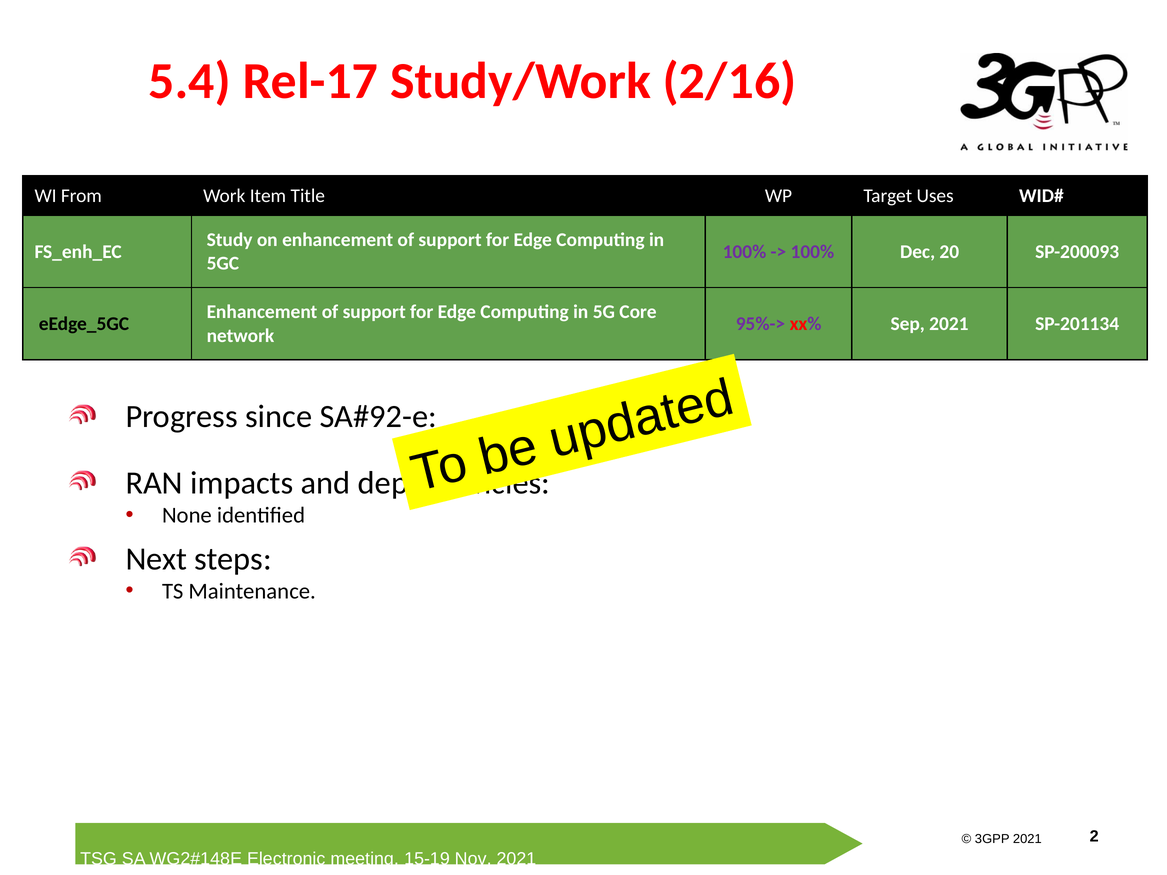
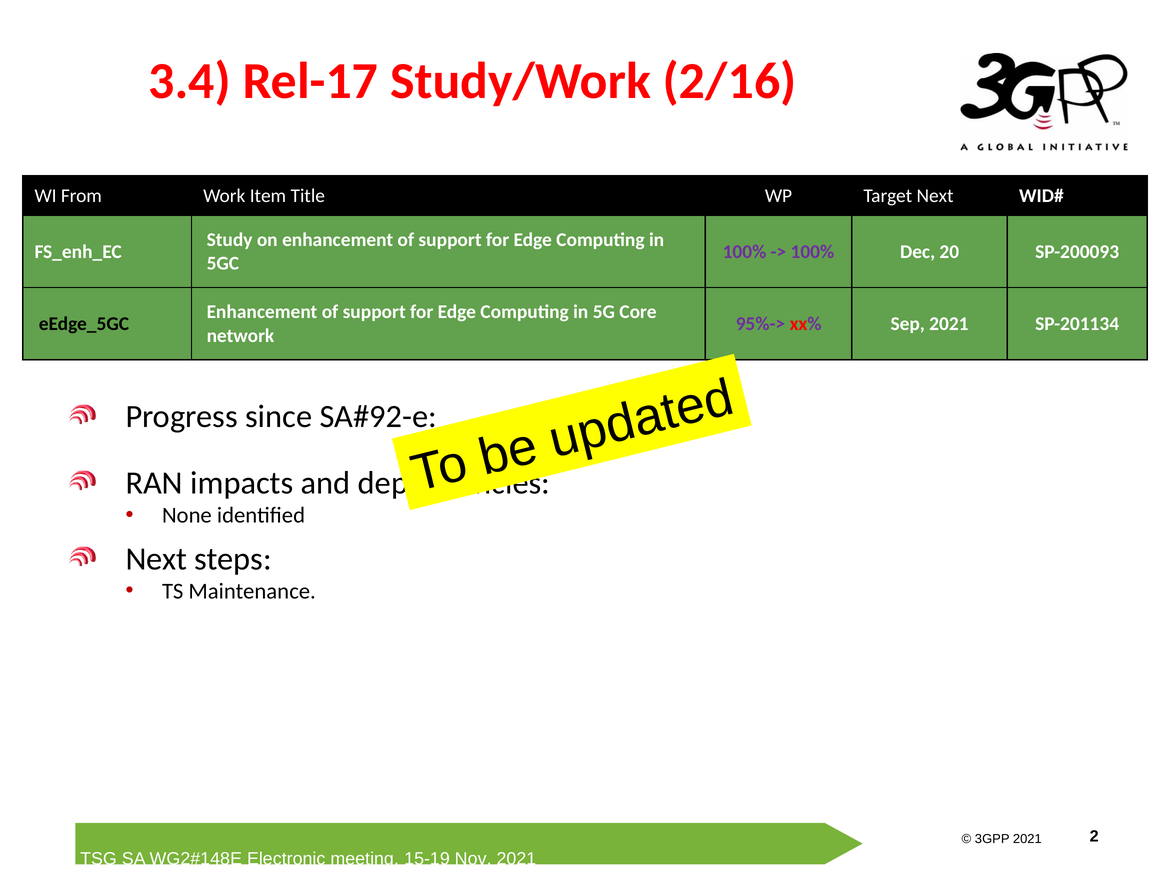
5.4: 5.4 -> 3.4
Target Uses: Uses -> Next
